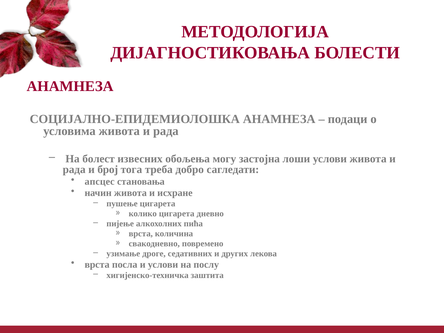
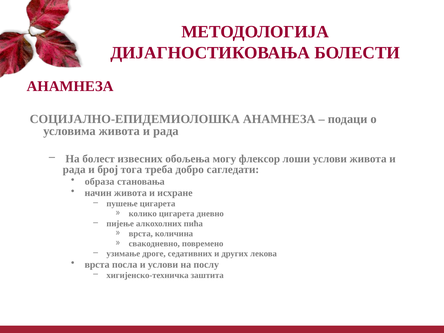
застојна: застојна -> флексор
апсцес: апсцес -> образа
